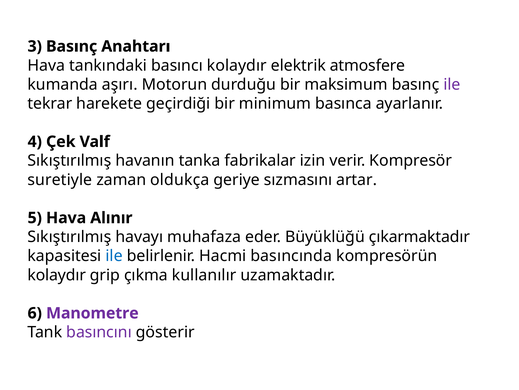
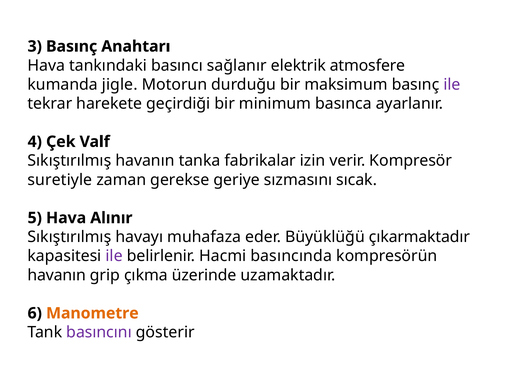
basıncı kolaydır: kolaydır -> sağlanır
aşırı: aşırı -> jigle
oldukça: oldukça -> gerekse
artar: artar -> sıcak
ile at (114, 256) colour: blue -> purple
kolaydır at (57, 275): kolaydır -> havanın
kullanılır: kullanılır -> üzerinde
Manometre colour: purple -> orange
